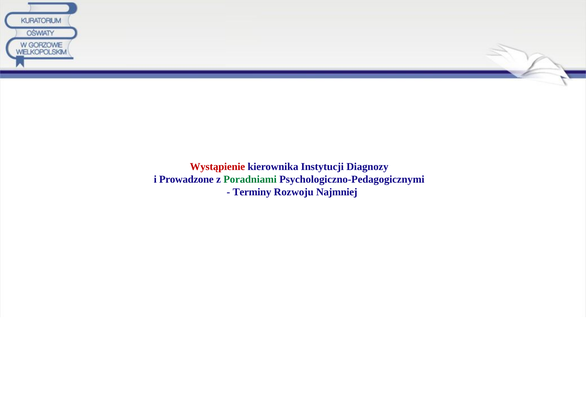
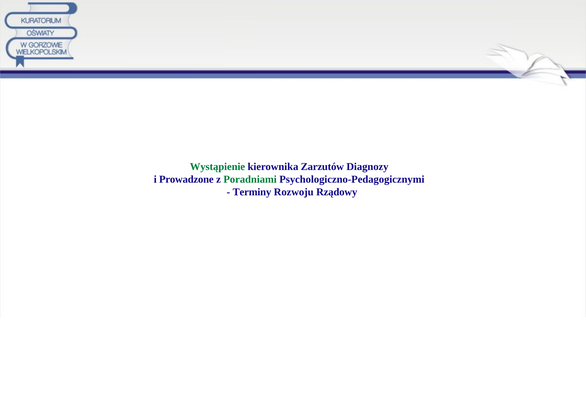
Wystąpienie colour: red -> green
Instytucji: Instytucji -> Zarzutów
Najmniej: Najmniej -> Rządowy
